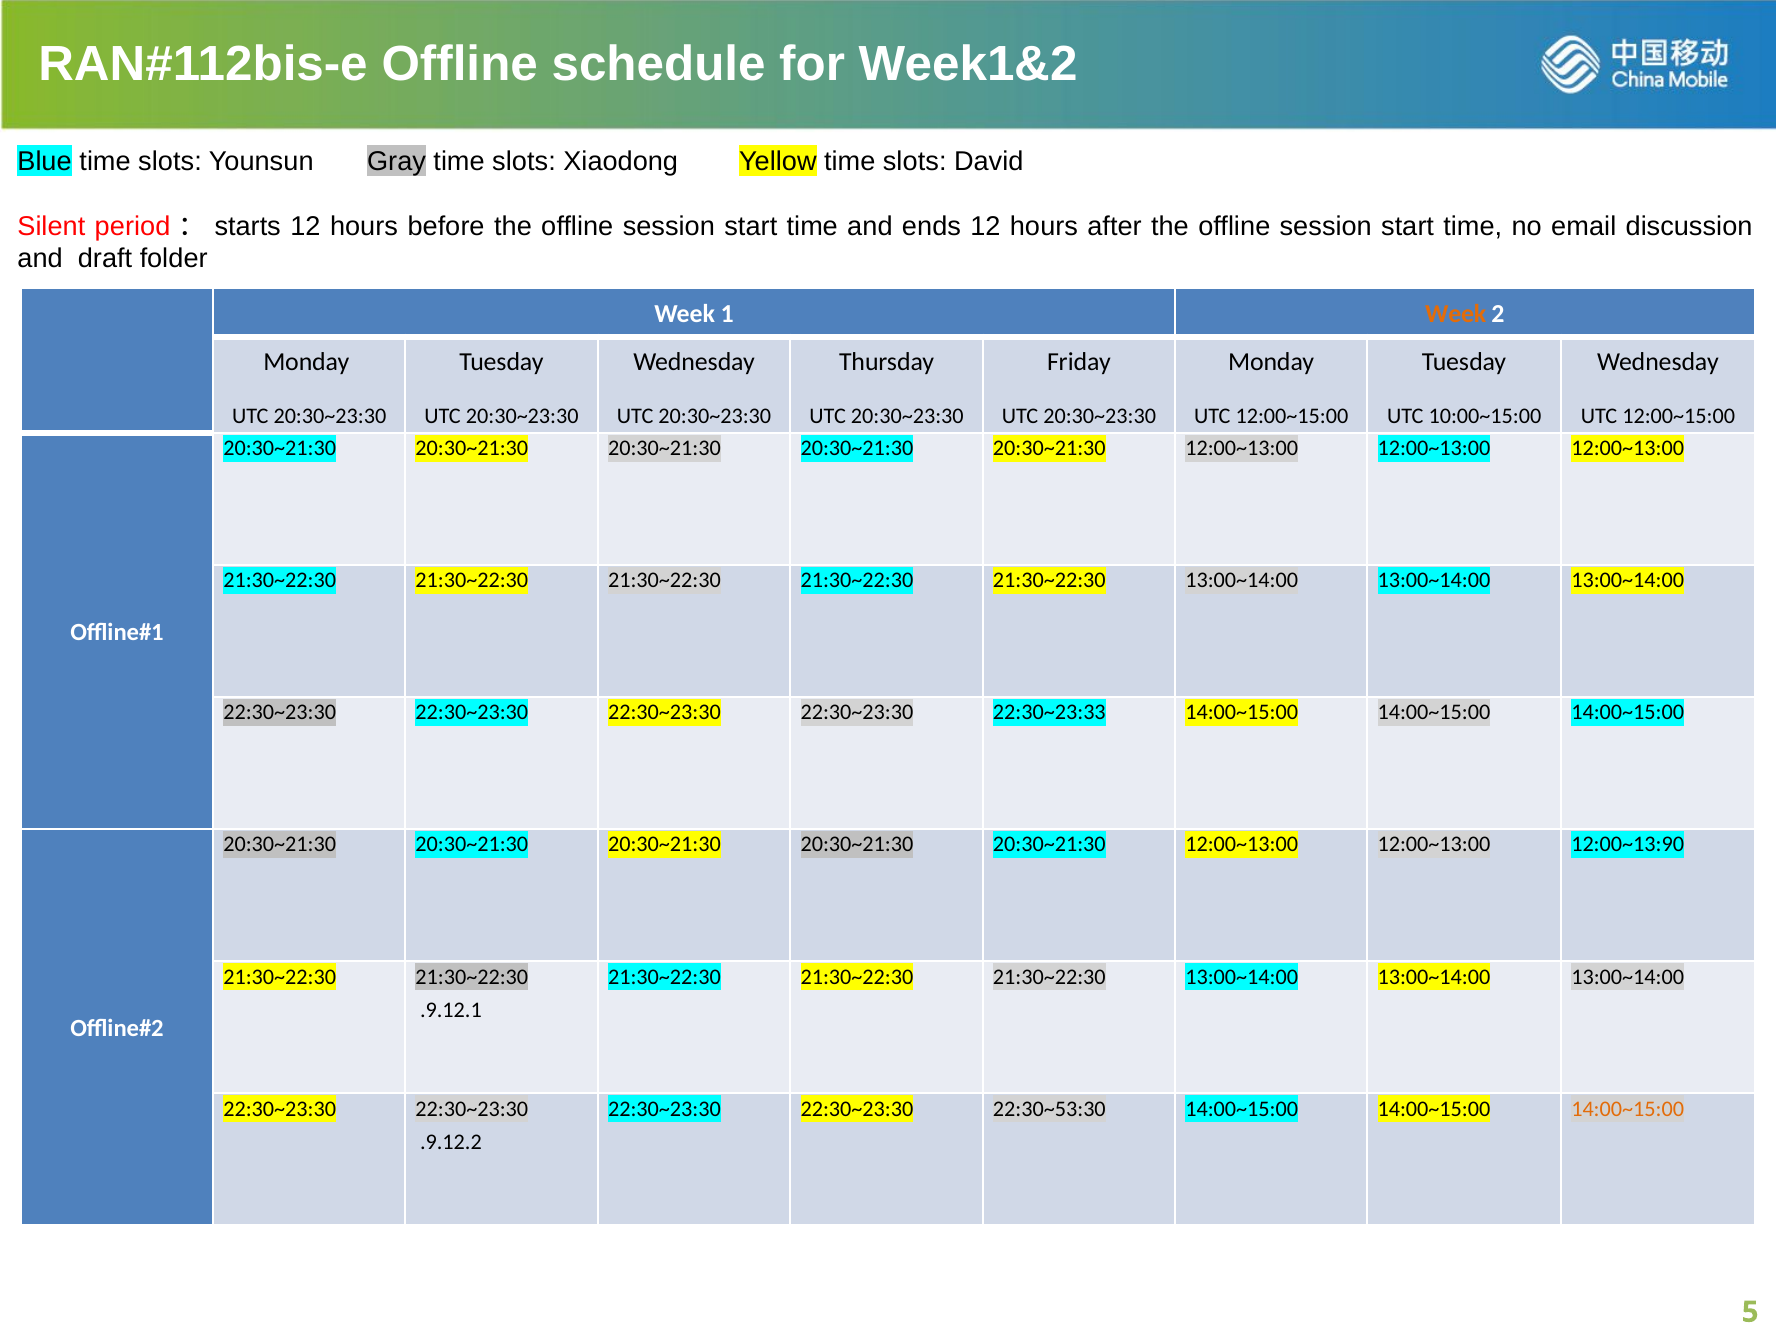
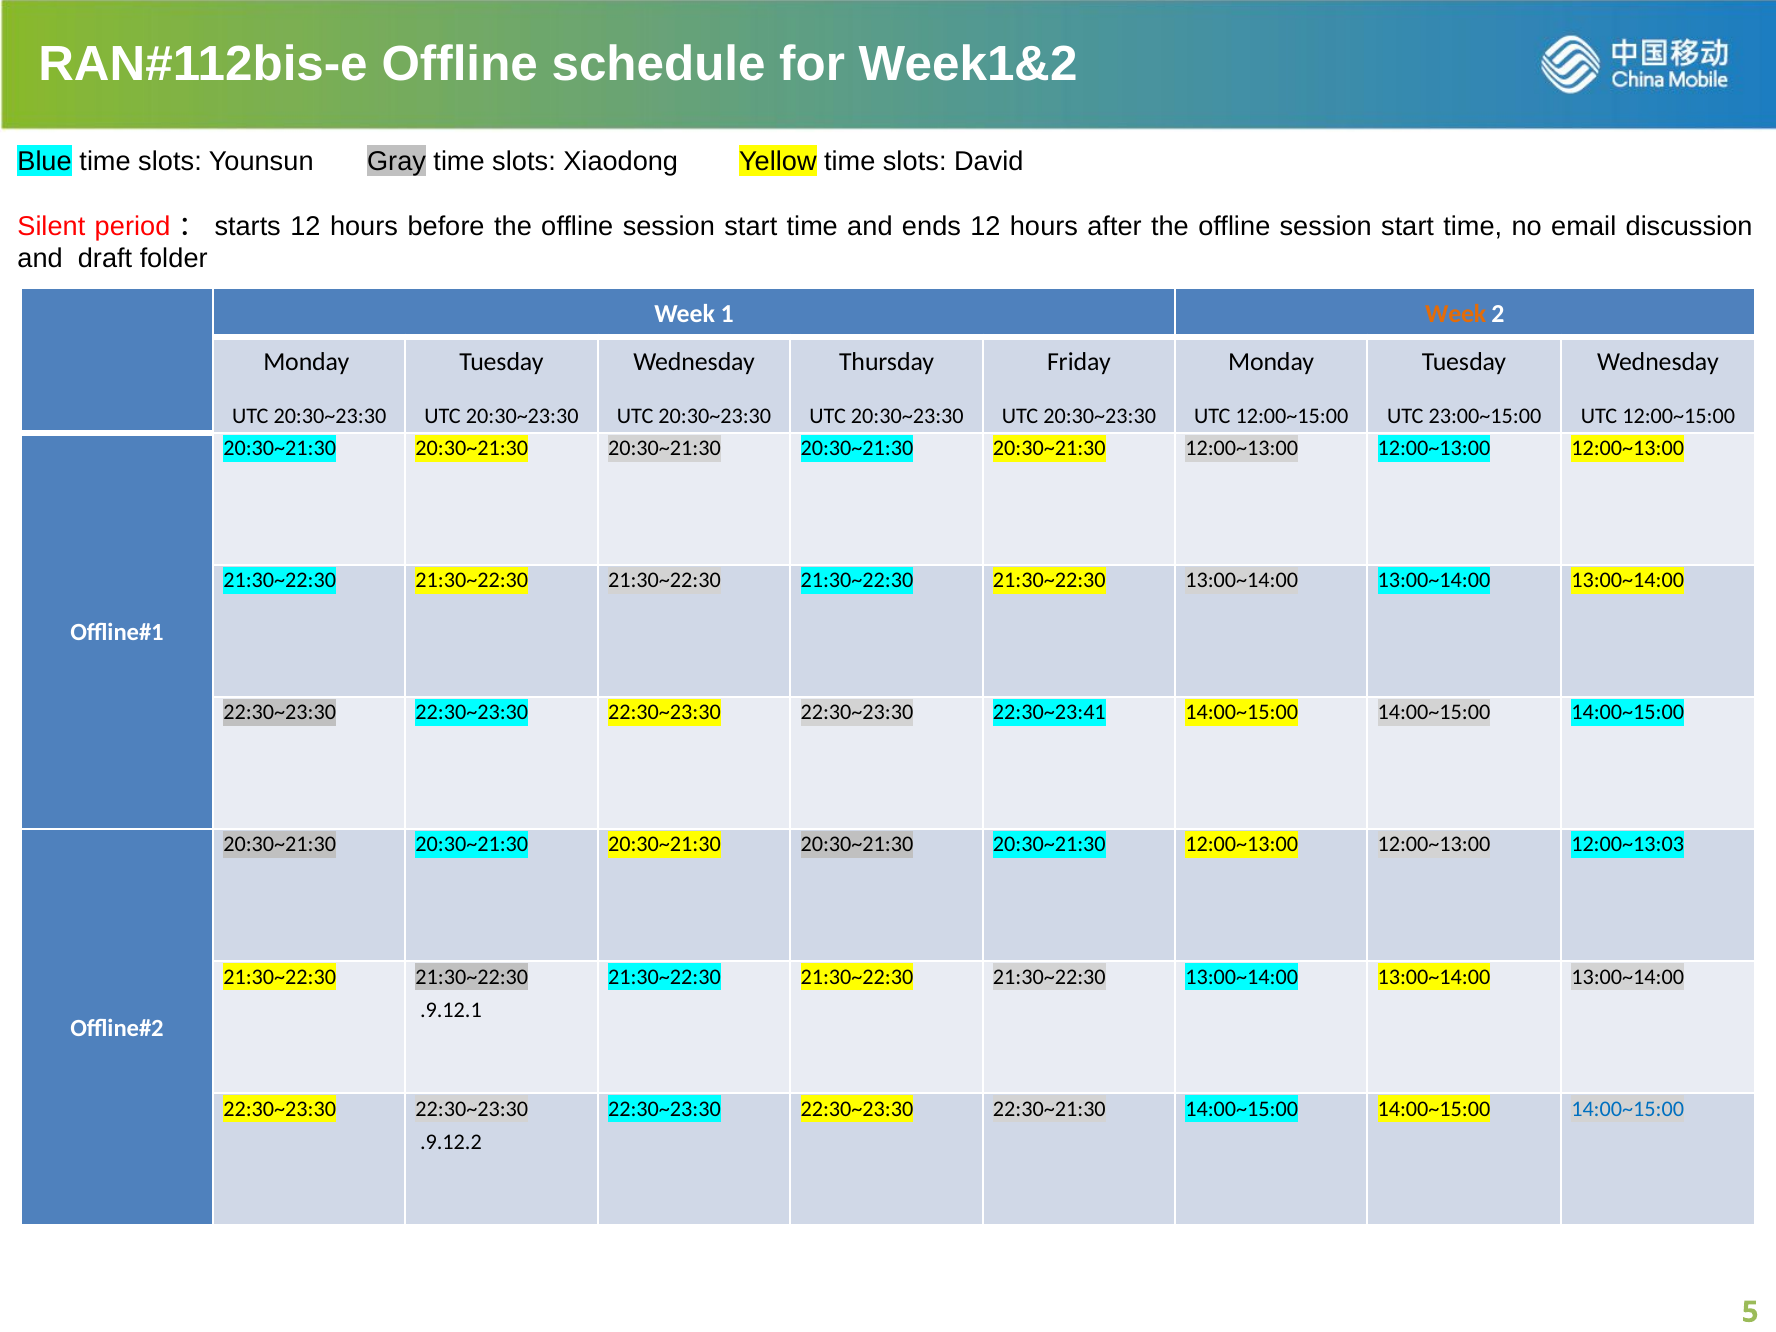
10:00~15:00: 10:00~15:00 -> 23:00~15:00
22:30~23:33: 22:30~23:33 -> 22:30~23:41
12:00~13:90: 12:00~13:90 -> 12:00~13:03
22:30~53:30: 22:30~53:30 -> 22:30~21:30
14:00~15:00 at (1628, 1109) colour: orange -> blue
